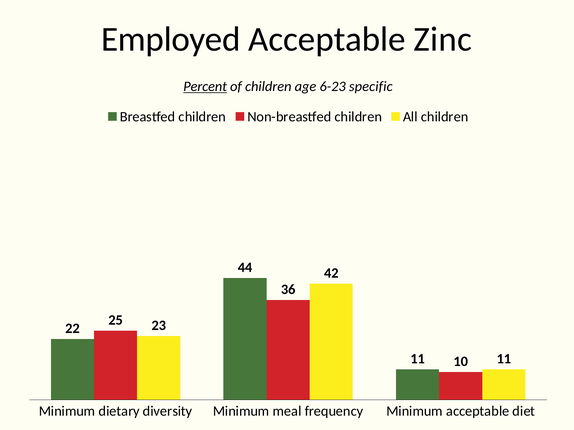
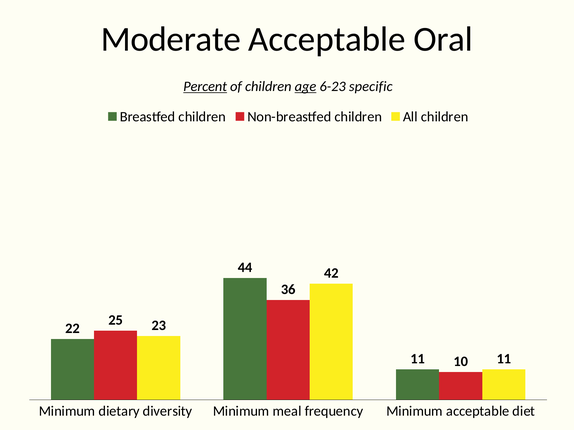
Employed: Employed -> Moderate
Zinc: Zinc -> Oral
age underline: none -> present
